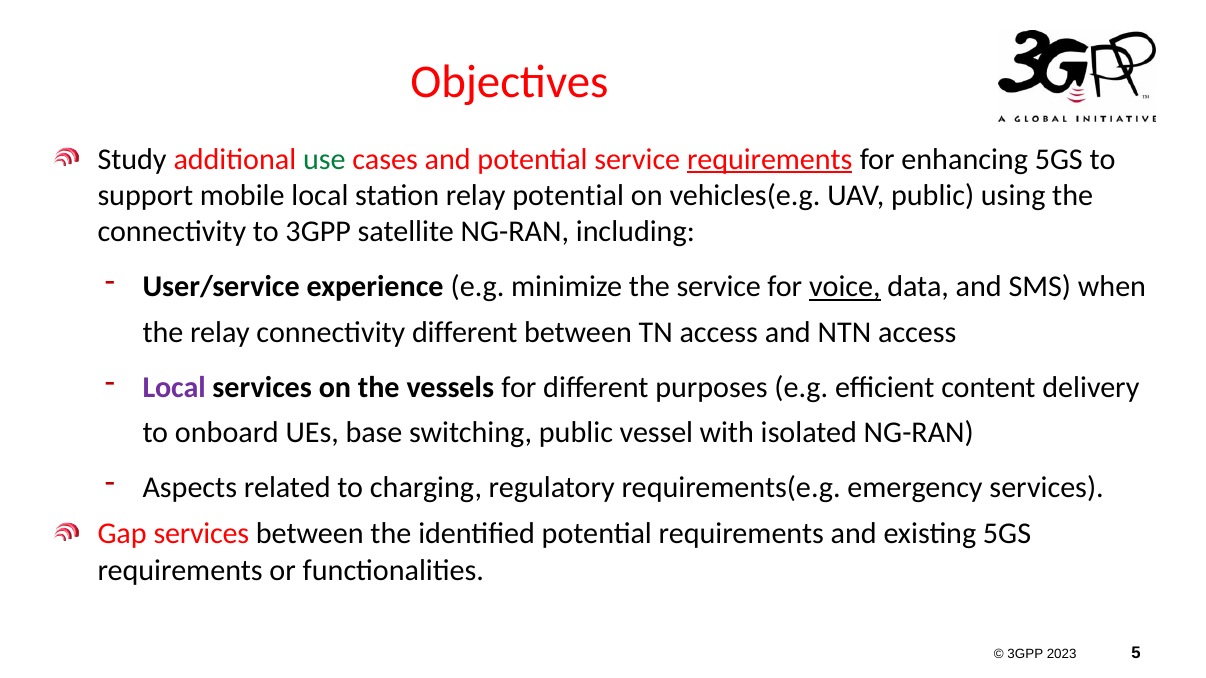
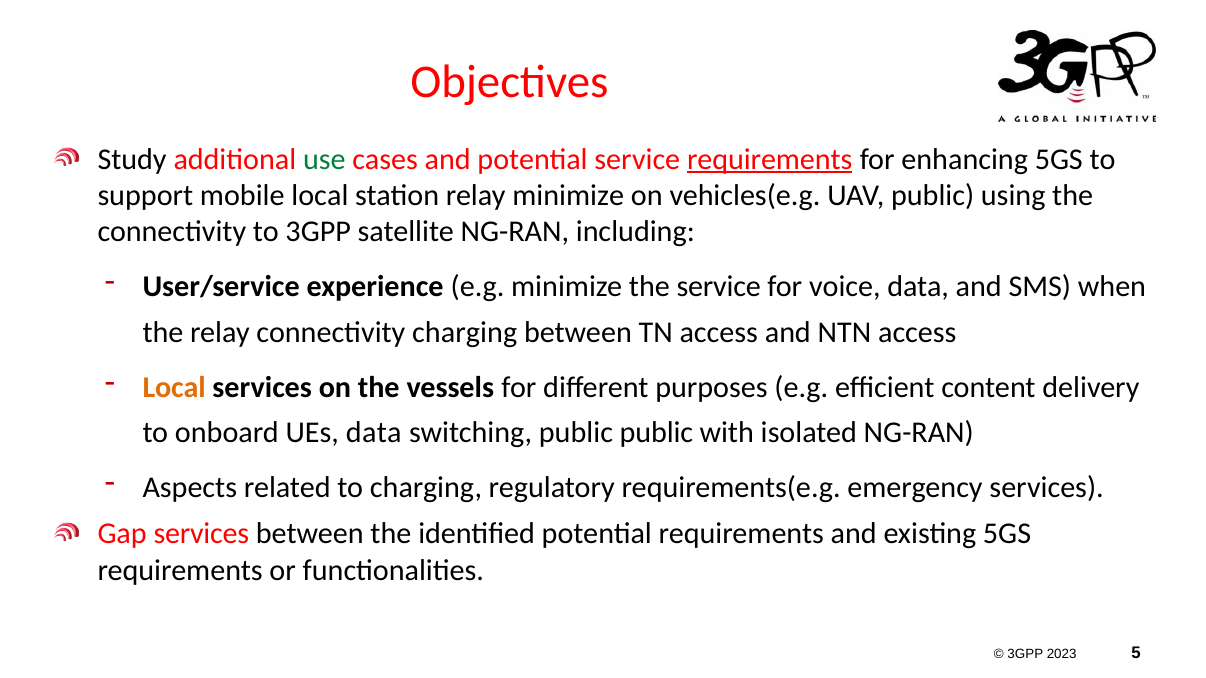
relay potential: potential -> minimize
voice underline: present -> none
connectivity different: different -> charging
Local at (174, 388) colour: purple -> orange
UEs base: base -> data
public vessel: vessel -> public
